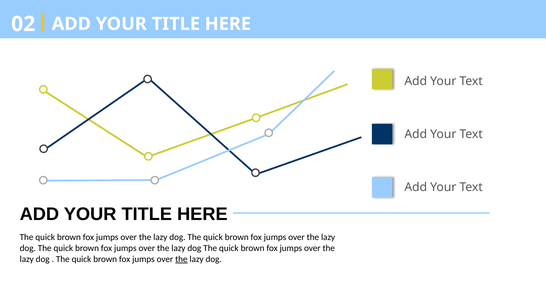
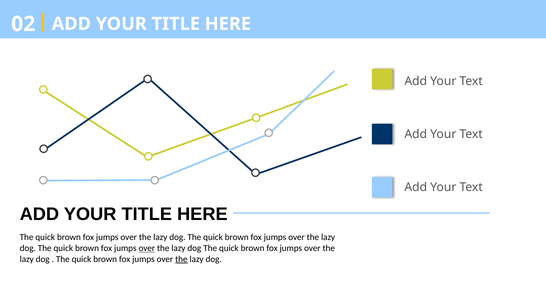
over at (147, 248) underline: none -> present
